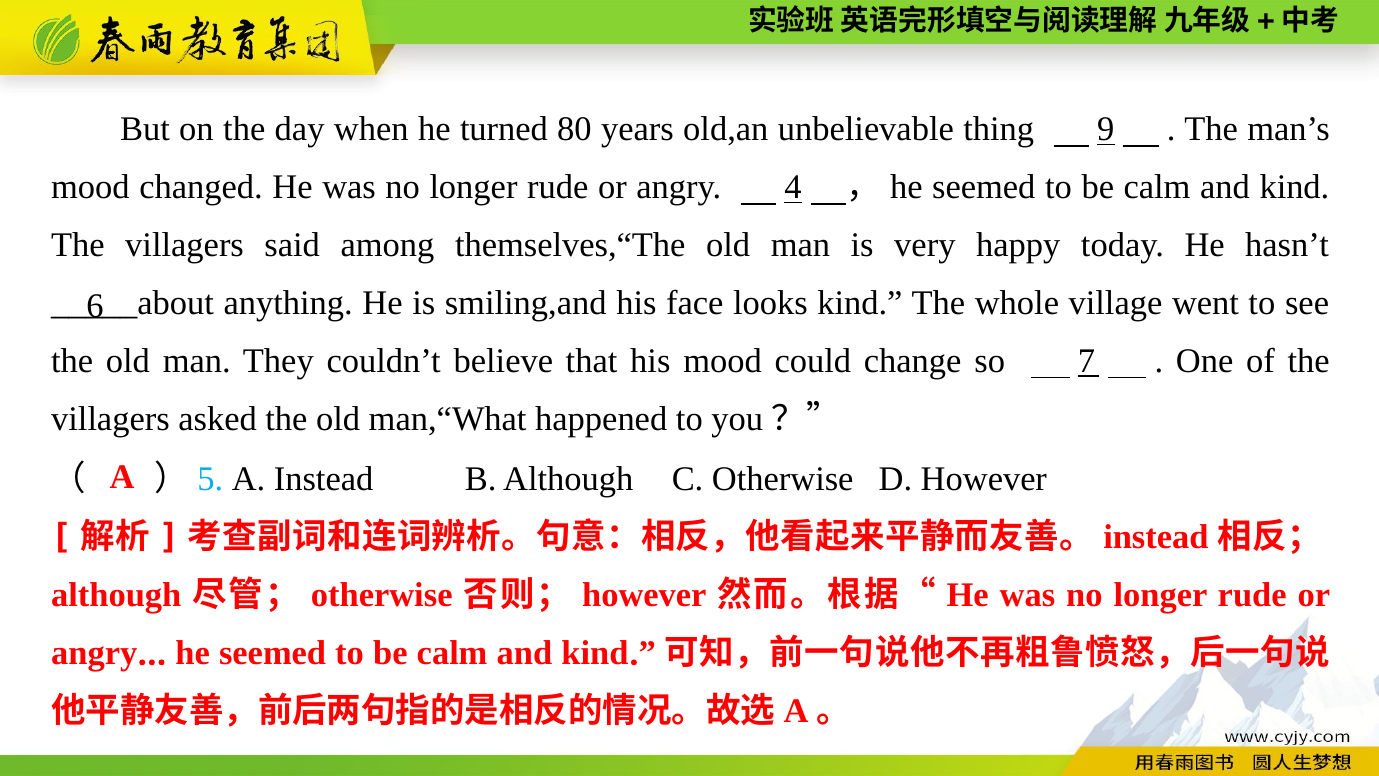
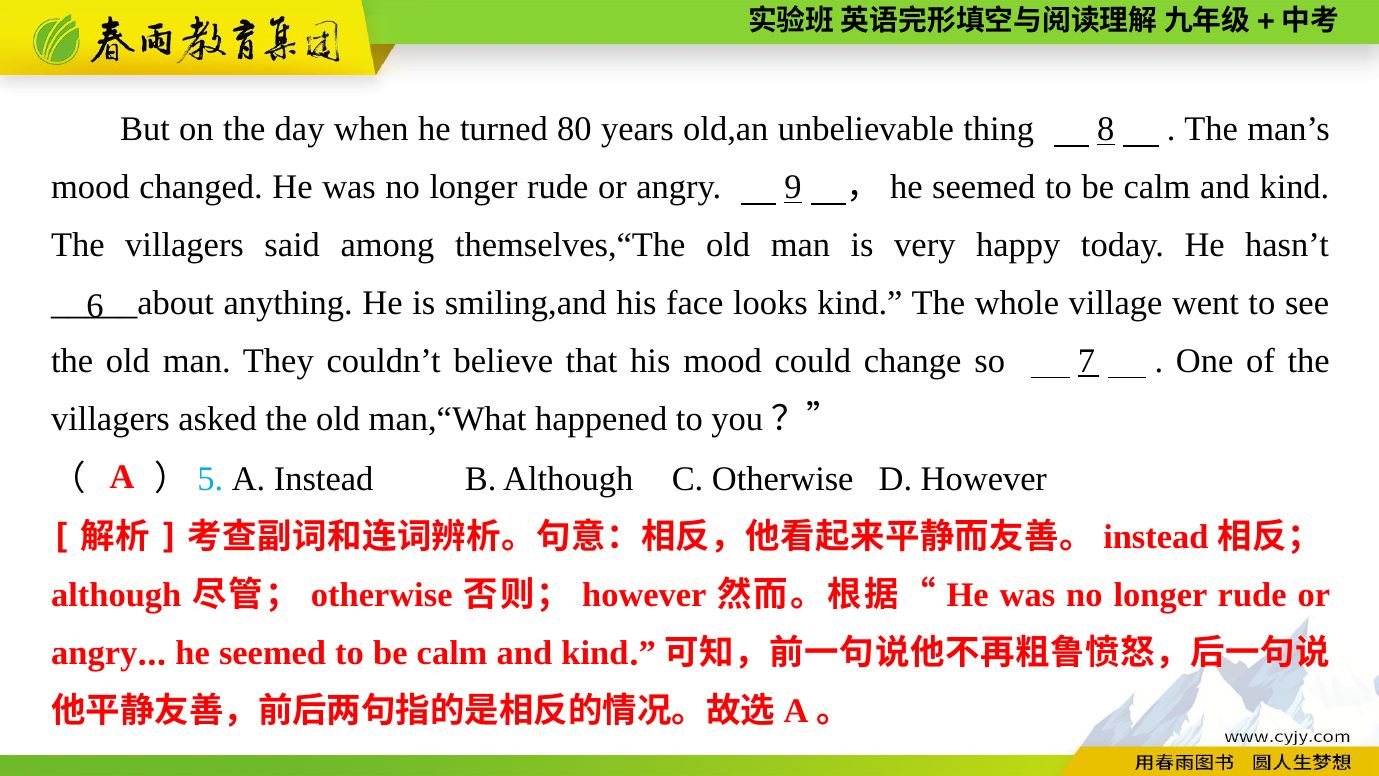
9: 9 -> 8
4: 4 -> 9
